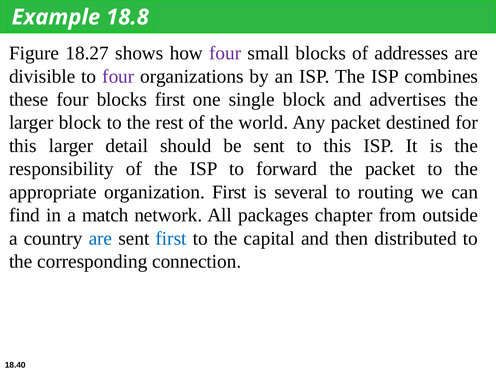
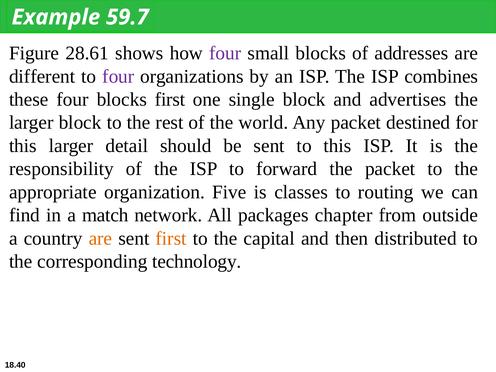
18.8: 18.8 -> 59.7
18.27: 18.27 -> 28.61
divisible: divisible -> different
organization First: First -> Five
several: several -> classes
are at (100, 238) colour: blue -> orange
first at (171, 238) colour: blue -> orange
connection: connection -> technology
